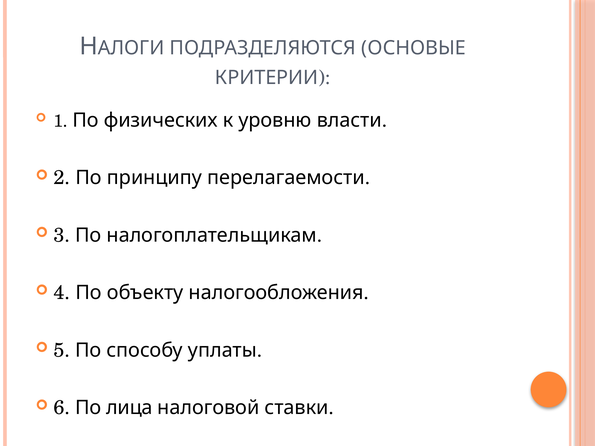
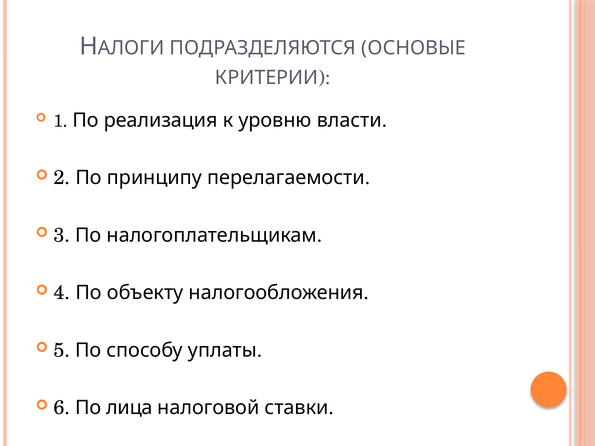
физических: физических -> реализация
